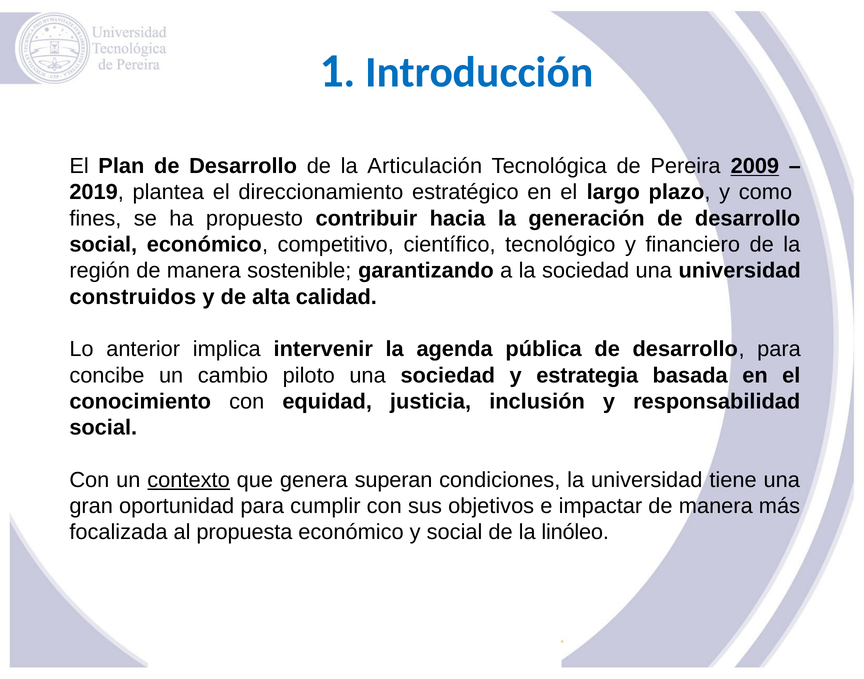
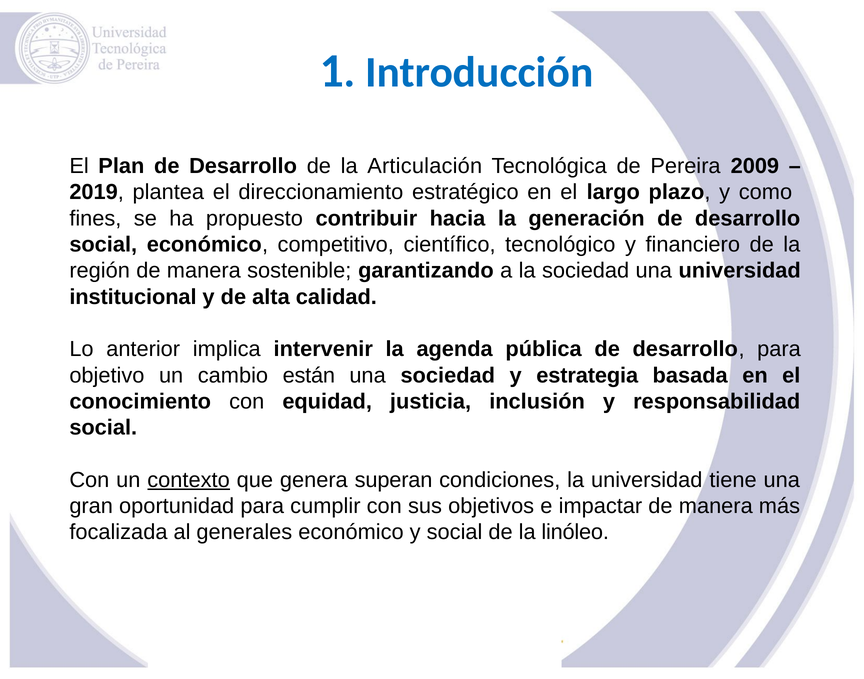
2009 underline: present -> none
construidos: construidos -> institucional
concibe: concibe -> objetivo
piloto: piloto -> están
propuesta: propuesta -> generales
